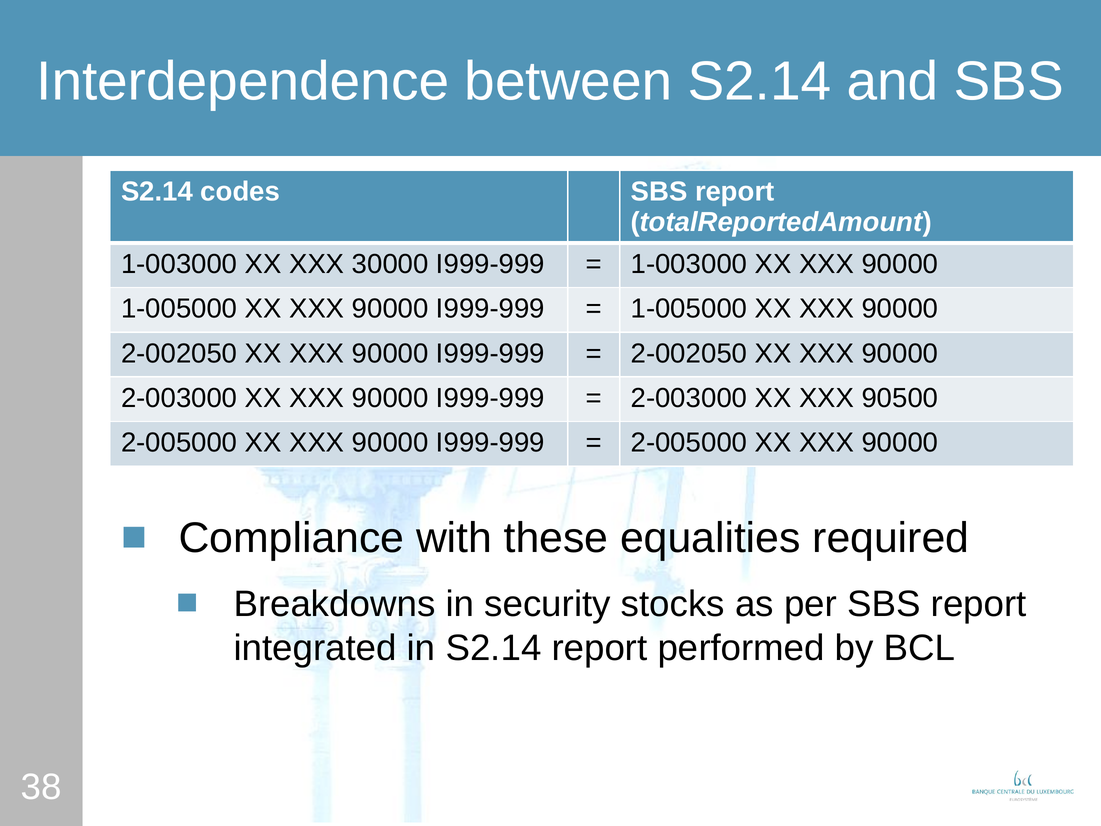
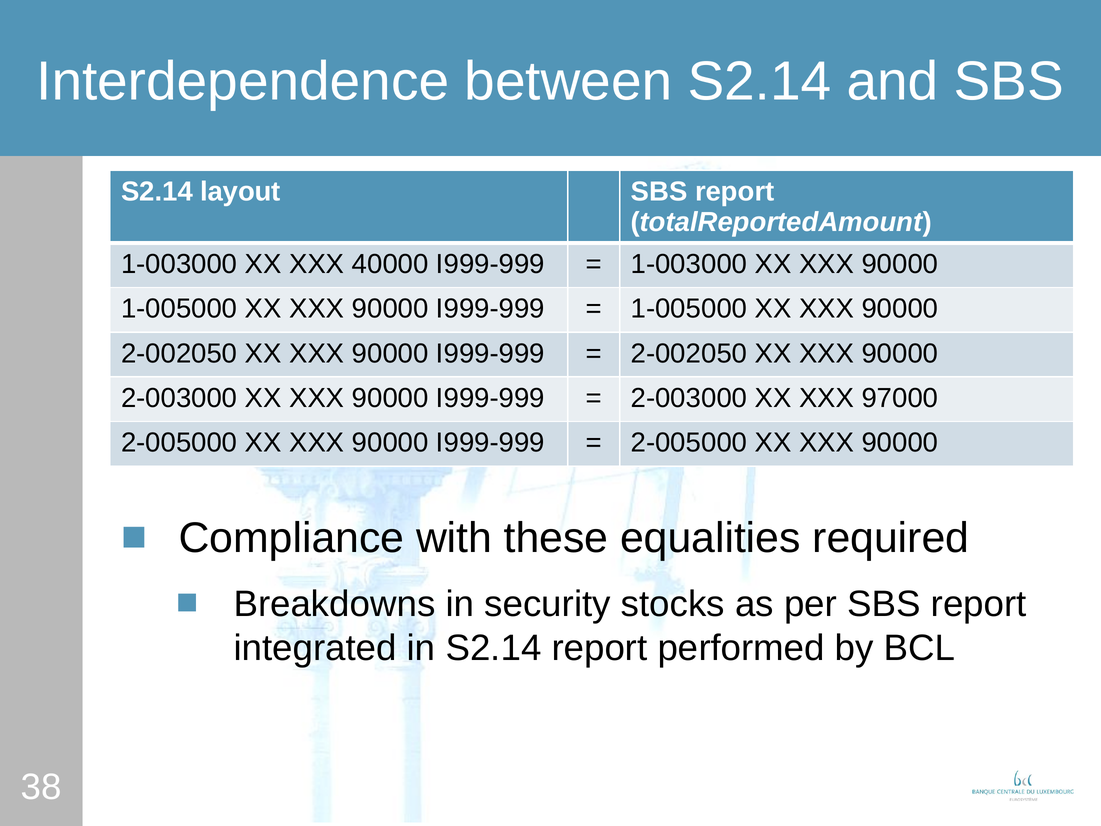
codes: codes -> layout
30000: 30000 -> 40000
90500: 90500 -> 97000
